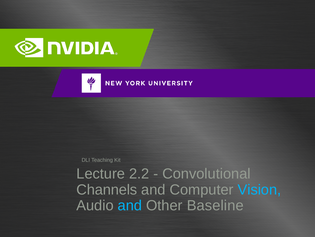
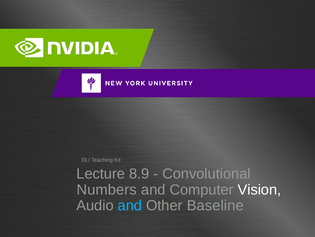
2.2: 2.2 -> 8.9
Channels: Channels -> Numbers
Vision colour: light blue -> white
